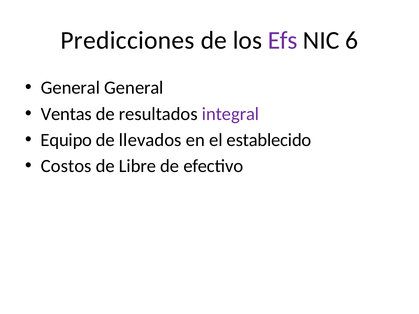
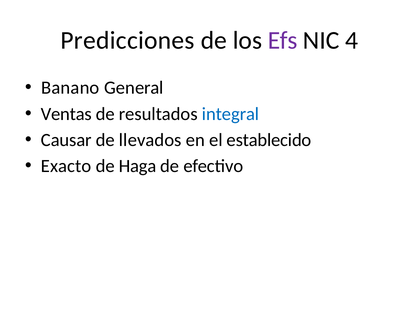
6: 6 -> 4
General at (70, 88): General -> Banano
integral colour: purple -> blue
Equipo: Equipo -> Causar
Costos: Costos -> Exacto
Libre: Libre -> Haga
